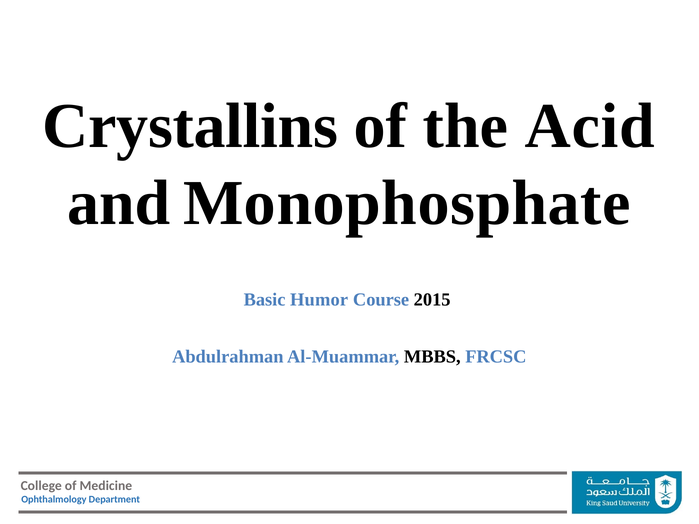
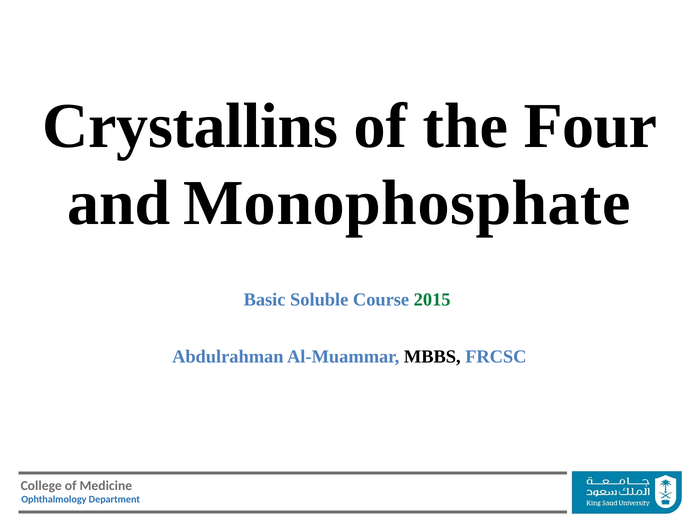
Acid: Acid -> Four
Humor: Humor -> Soluble
2015 colour: black -> green
